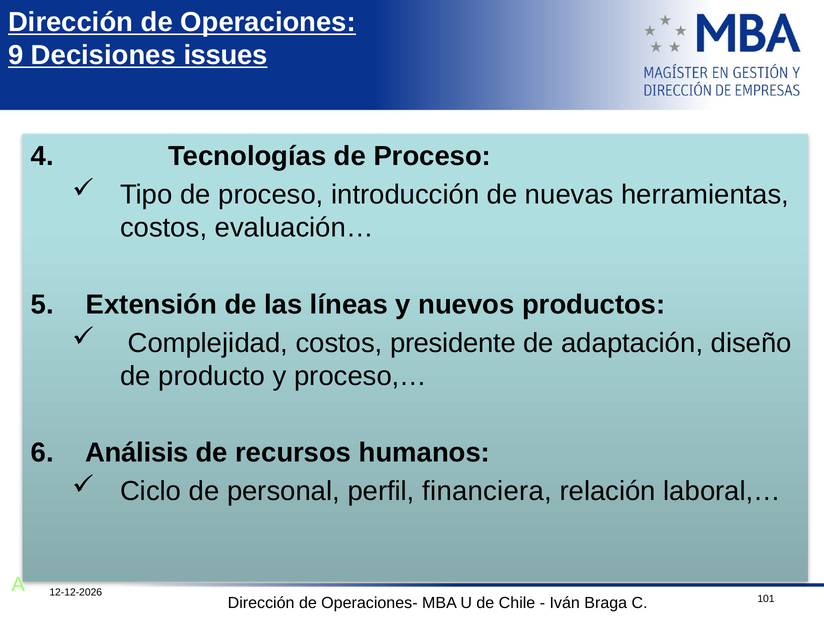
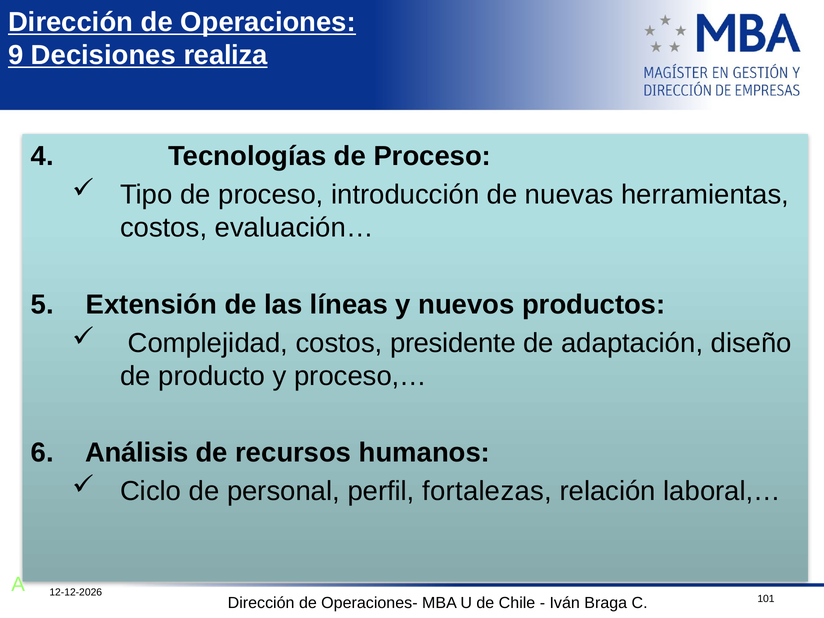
issues: issues -> realiza
financiera: financiera -> fortalezas
